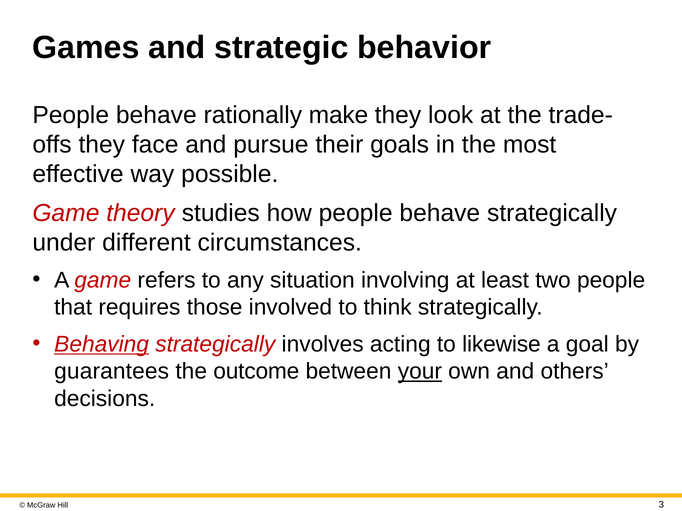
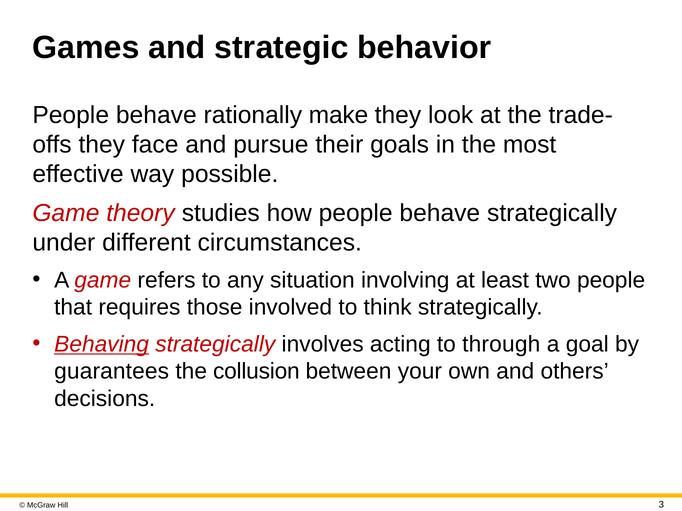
likewise: likewise -> through
outcome: outcome -> collusion
your underline: present -> none
